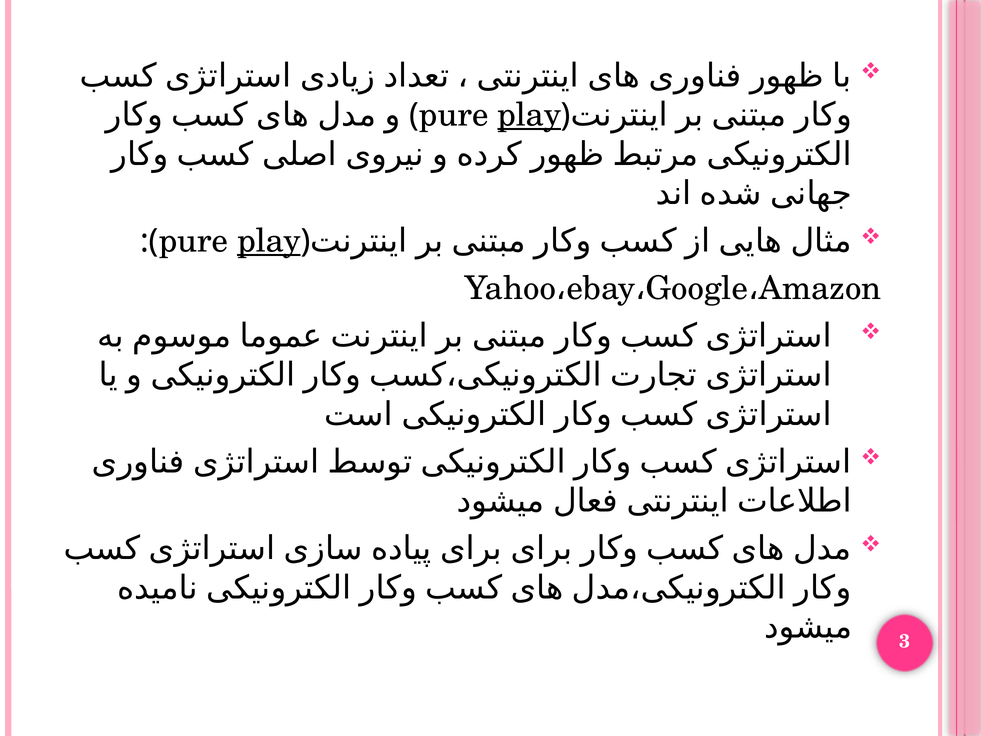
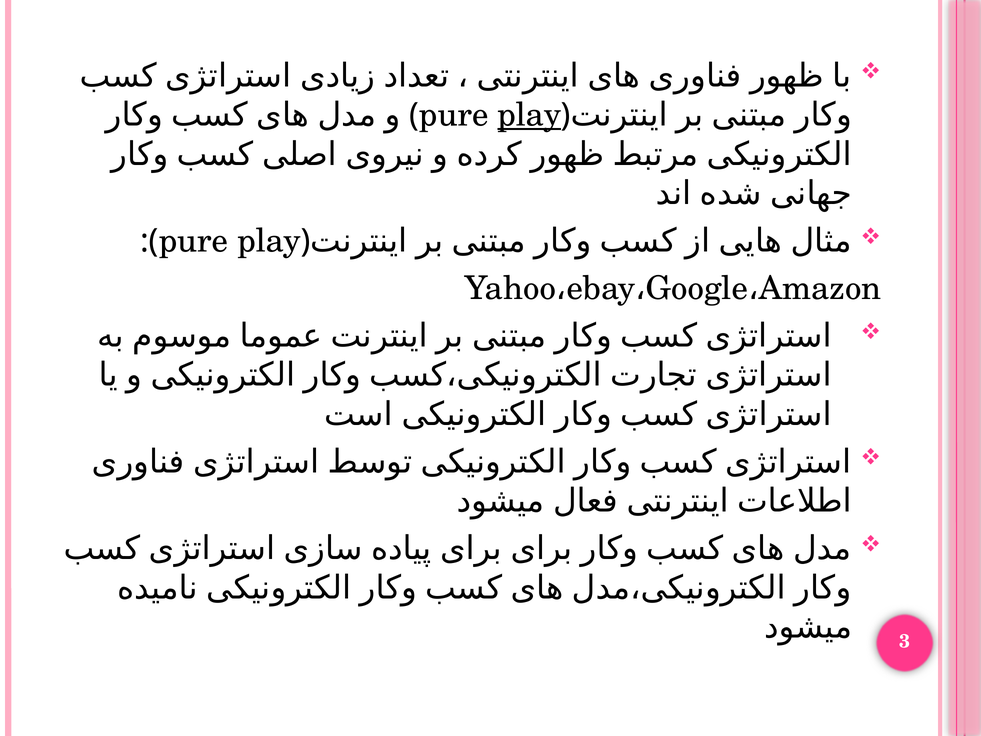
play at (269, 241) underline: present -> none
